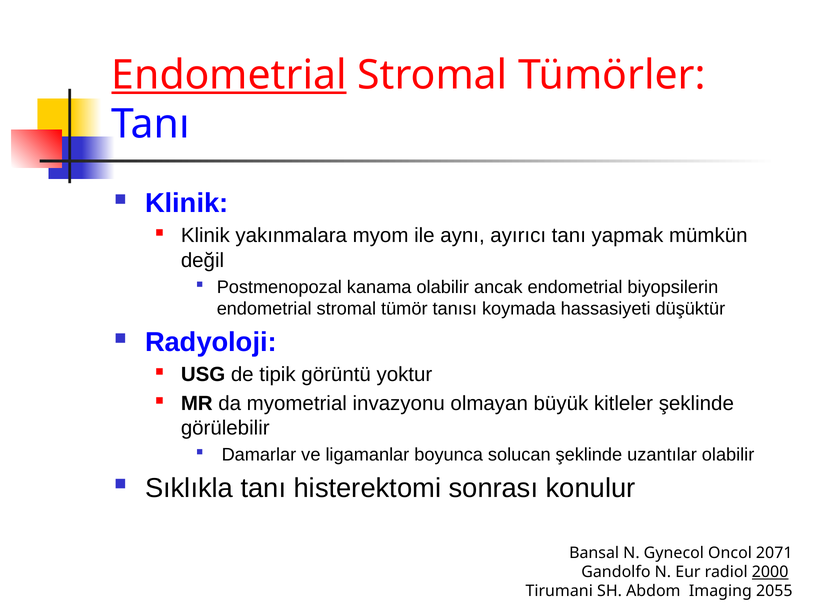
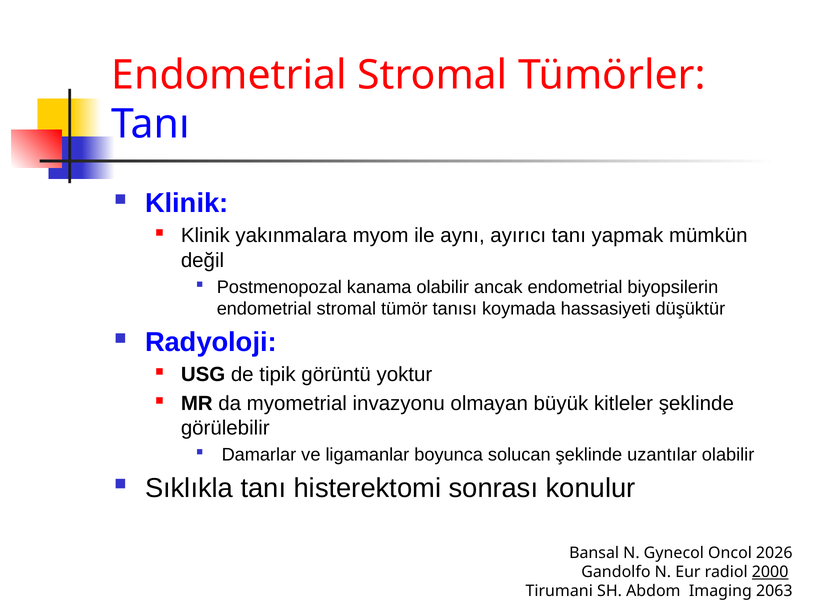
Endometrial at (229, 75) underline: present -> none
2071: 2071 -> 2026
2055: 2055 -> 2063
